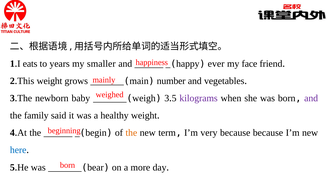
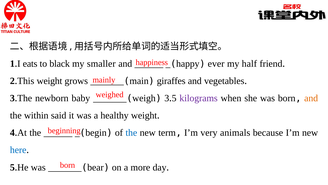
years: years -> black
face: face -> half
number: number -> giraffes
and at (311, 98) colour: purple -> orange
family: family -> within
the at (131, 132) colour: orange -> blue
very because: because -> animals
